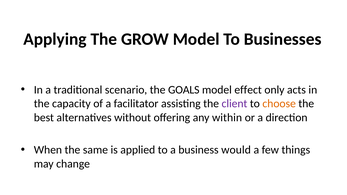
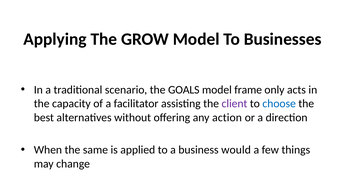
effect: effect -> frame
choose colour: orange -> blue
within: within -> action
